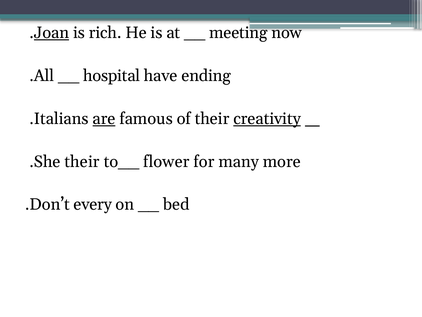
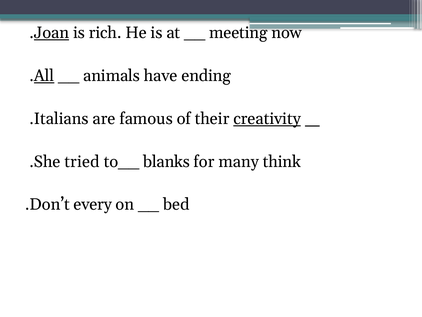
All underline: none -> present
hospital: hospital -> animals
are underline: present -> none
She their: their -> tried
flower: flower -> blanks
more: more -> think
